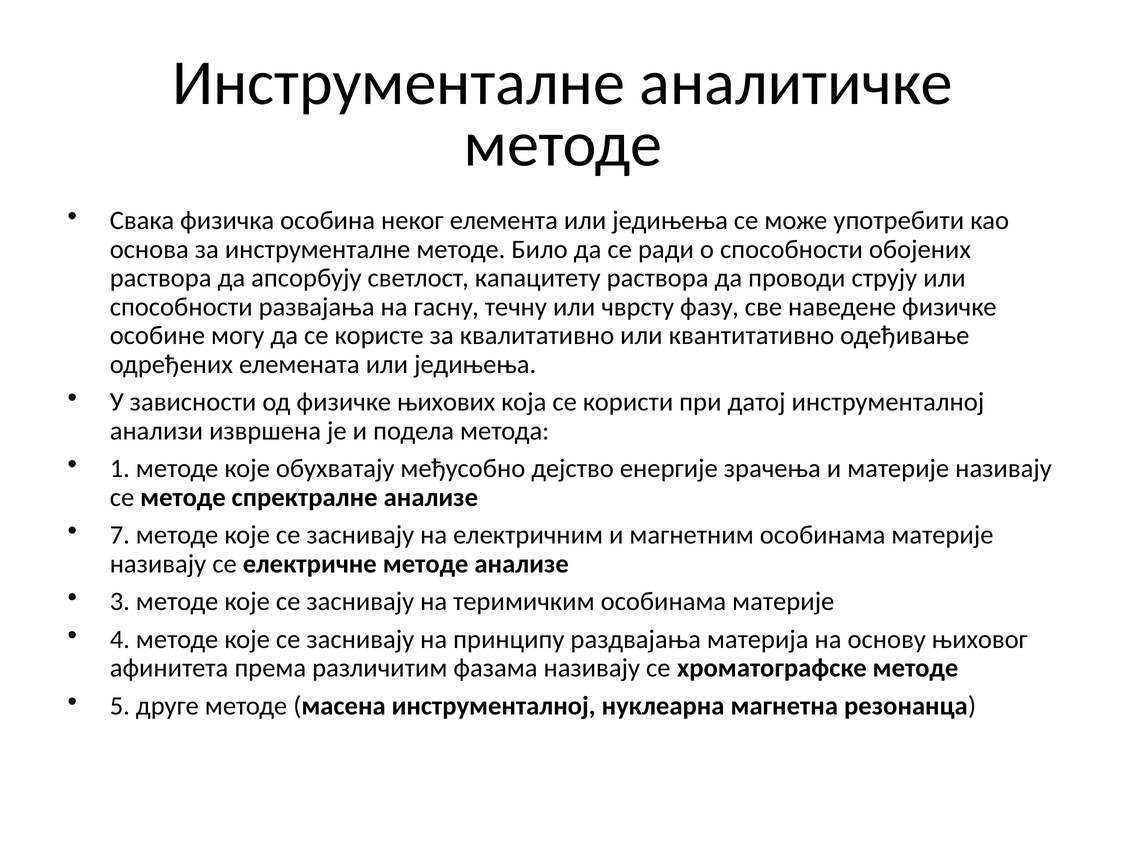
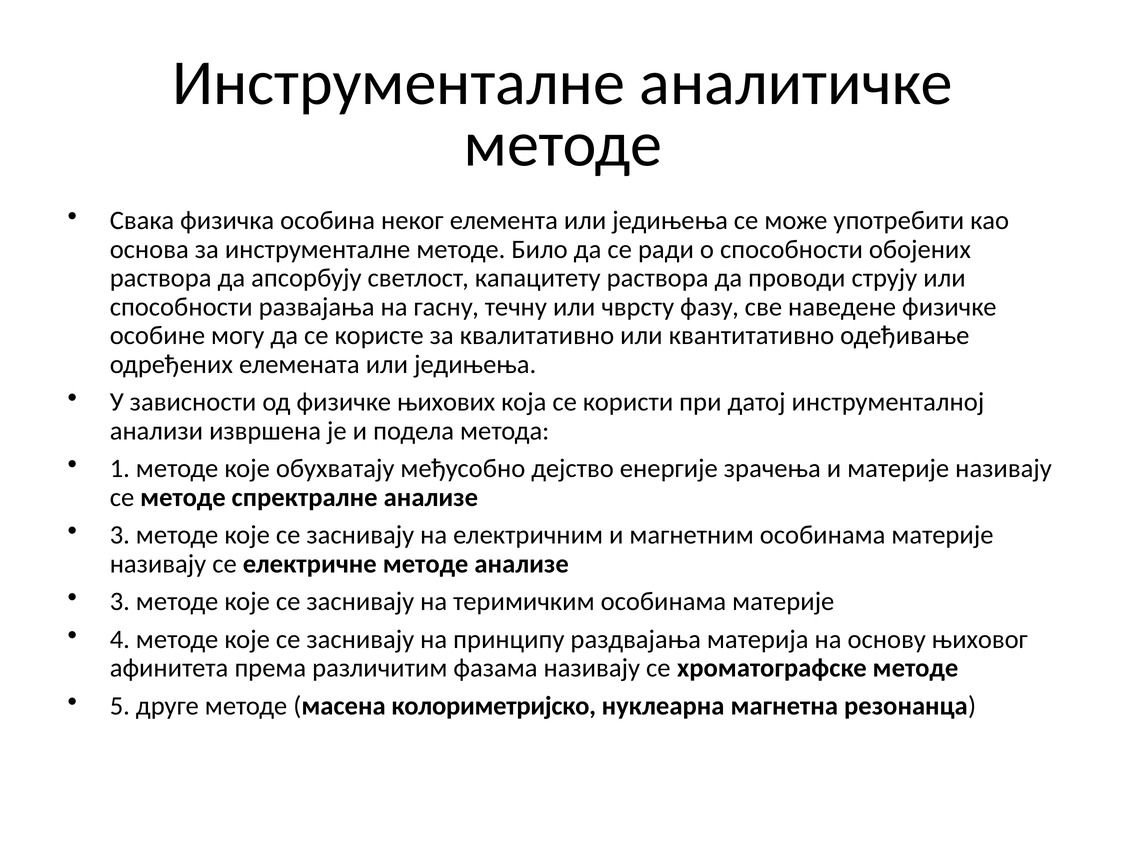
7 at (120, 535): 7 -> 3
масена инструменталној: инструменталној -> колориметријско
